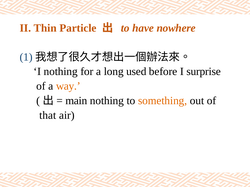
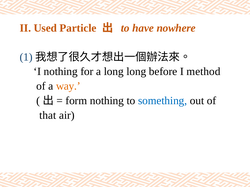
Thin: Thin -> Used
long used: used -> long
surprise: surprise -> method
main: main -> form
something colour: orange -> blue
